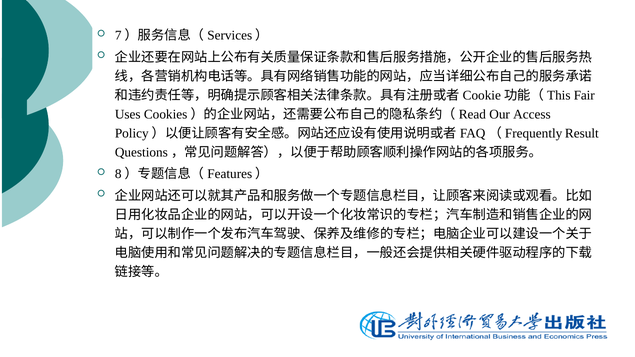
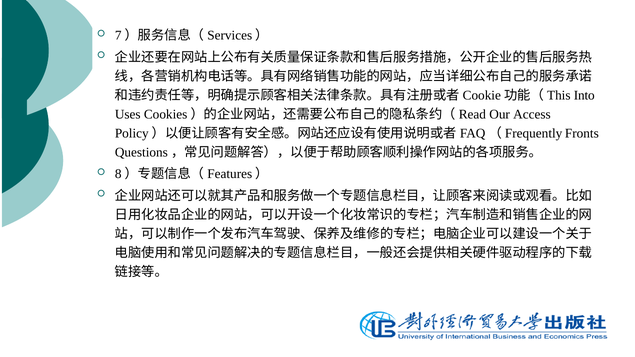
Fair: Fair -> Into
Result: Result -> Fronts
